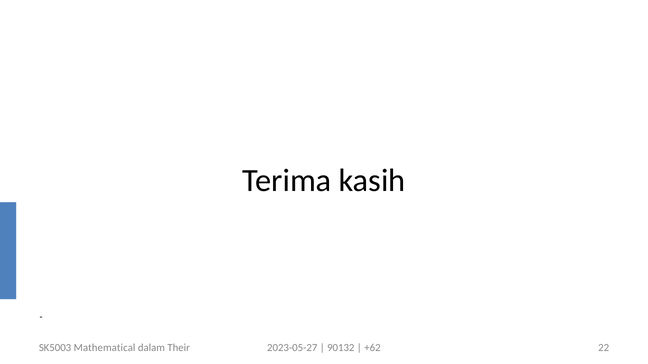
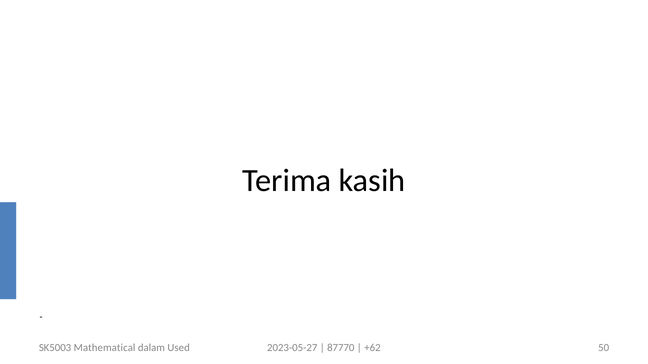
Their: Their -> Used
90132: 90132 -> 87770
22: 22 -> 50
